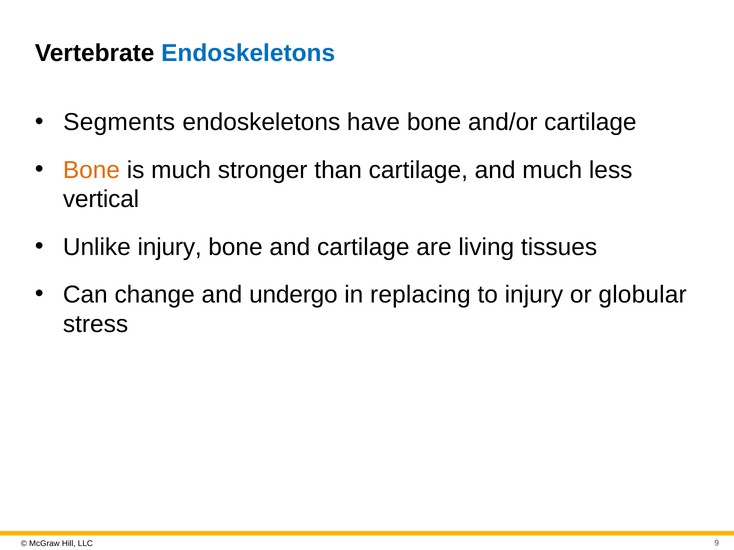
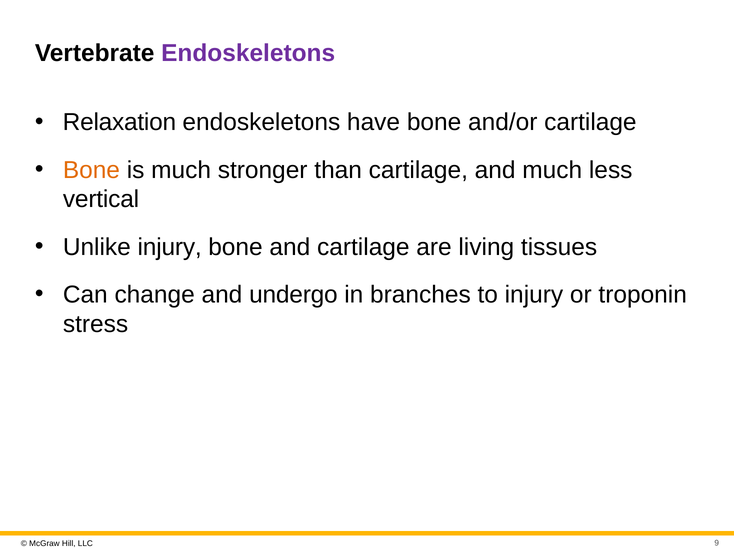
Endoskeletons at (248, 53) colour: blue -> purple
Segments: Segments -> Relaxation
replacing: replacing -> branches
globular: globular -> troponin
